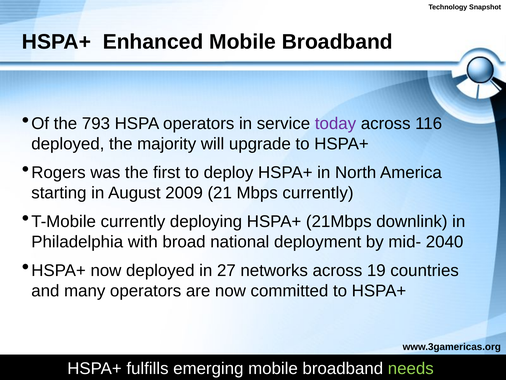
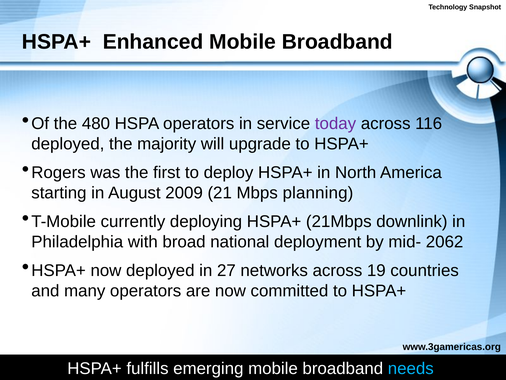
793: 793 -> 480
Mbps currently: currently -> planning
2040: 2040 -> 2062
needs colour: light green -> light blue
